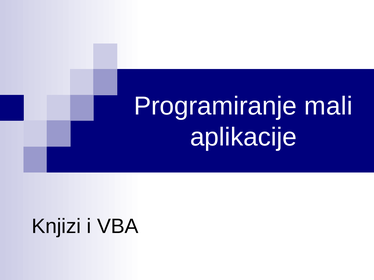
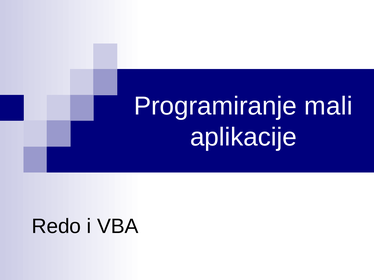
Knjizi: Knjizi -> Redo
